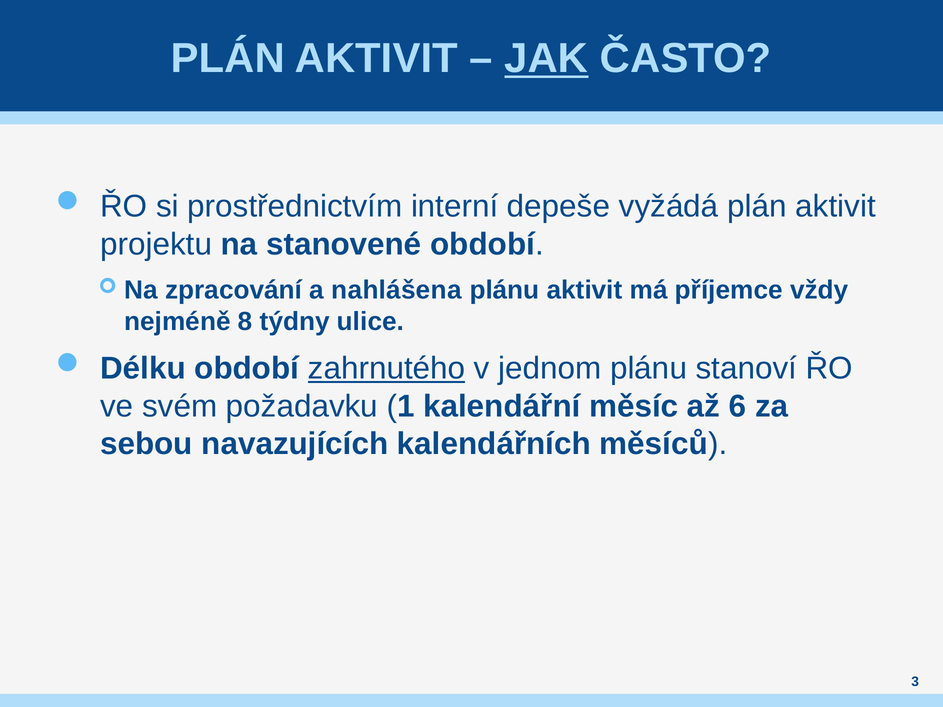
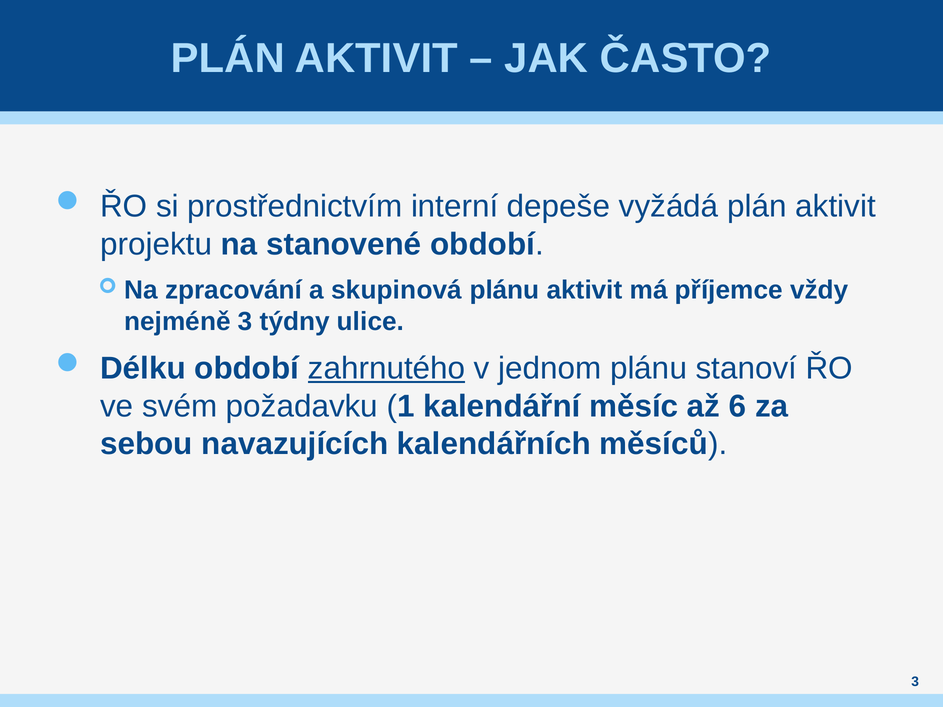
JAK underline: present -> none
nahlášena: nahlášena -> skupinová
nejméně 8: 8 -> 3
